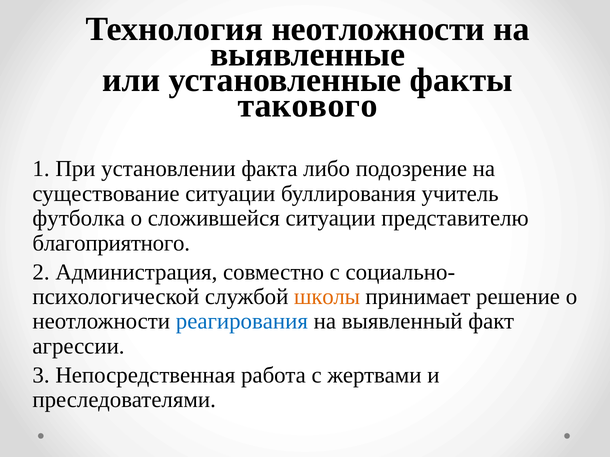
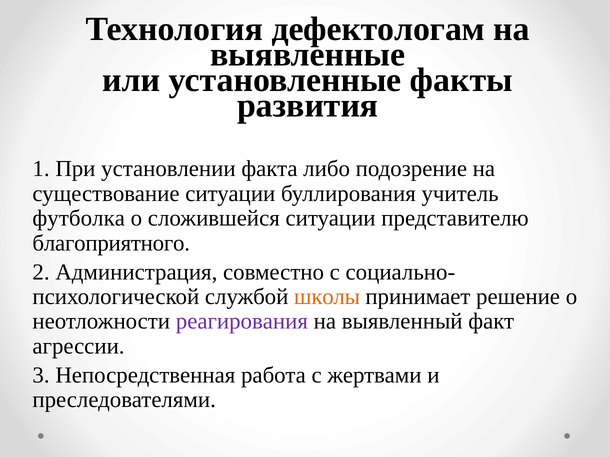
Технология неотложности: неотложности -> дефектологам
такового: такового -> развития
реагирования colour: blue -> purple
